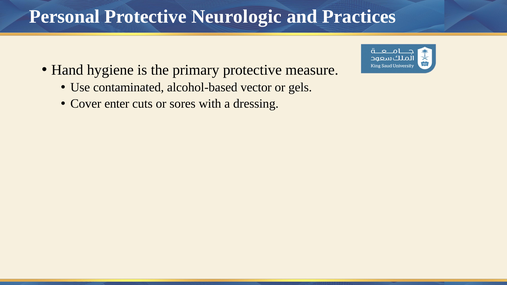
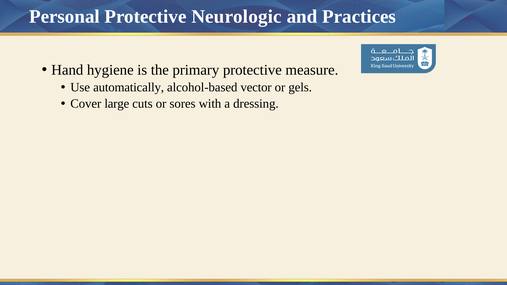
contaminated: contaminated -> automatically
enter: enter -> large
